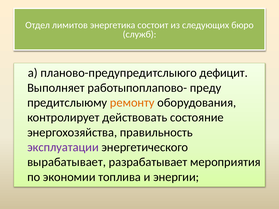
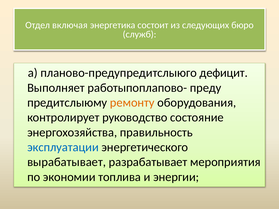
лимитов: лимитов -> включая
действовать: действовать -> руководство
эксплуатации colour: purple -> blue
